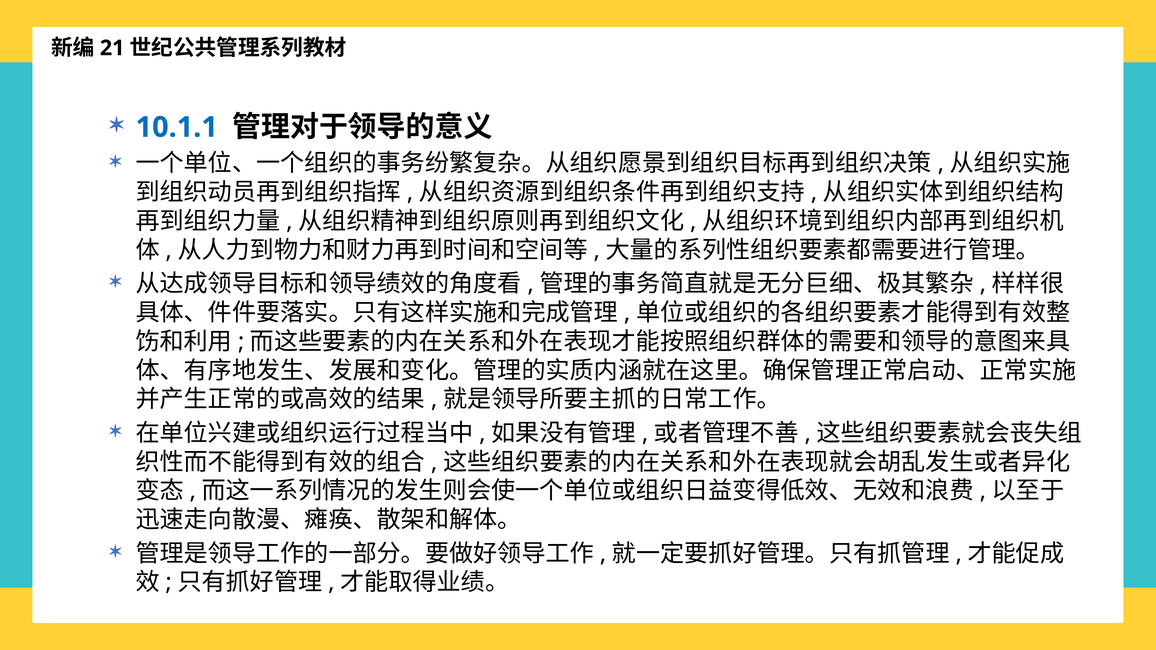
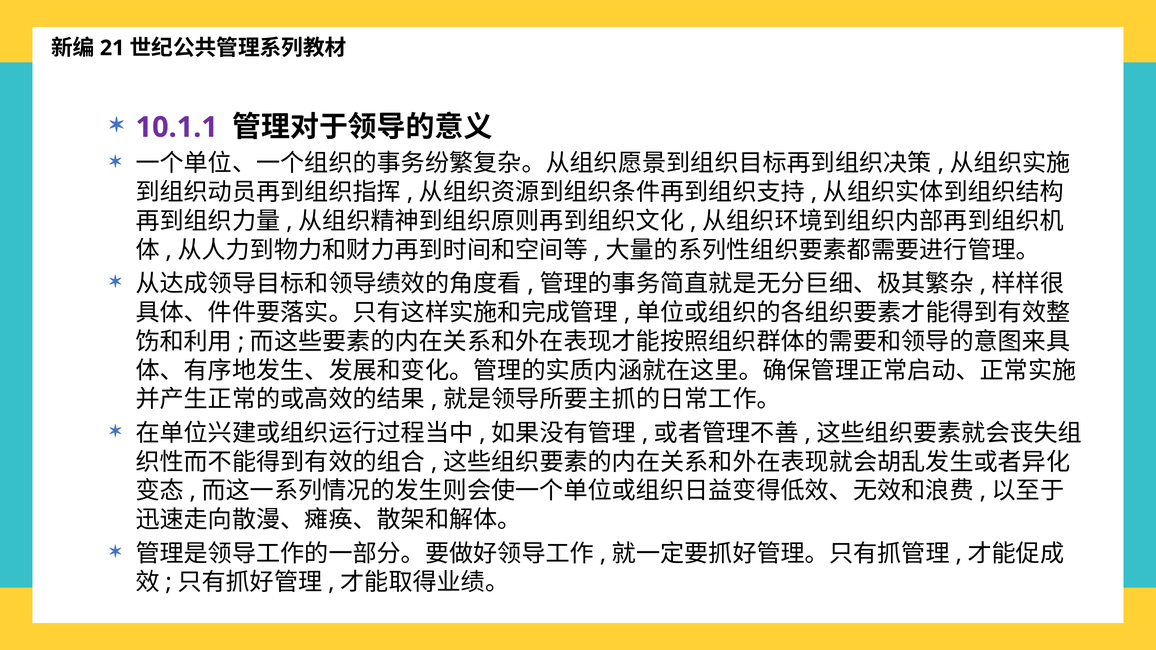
10.1.1 colour: blue -> purple
